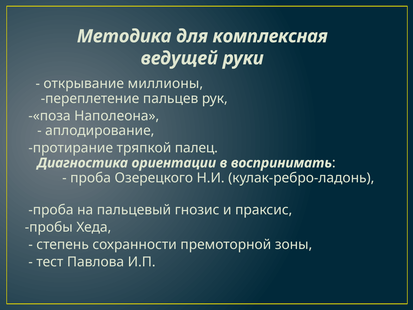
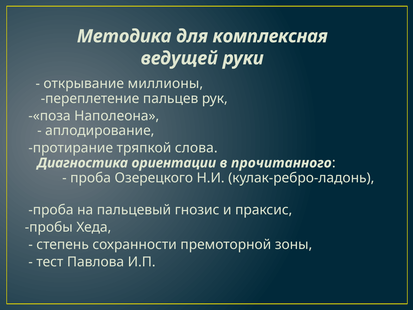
палец: палец -> слова
воспринимать: воспринимать -> прочитанного
